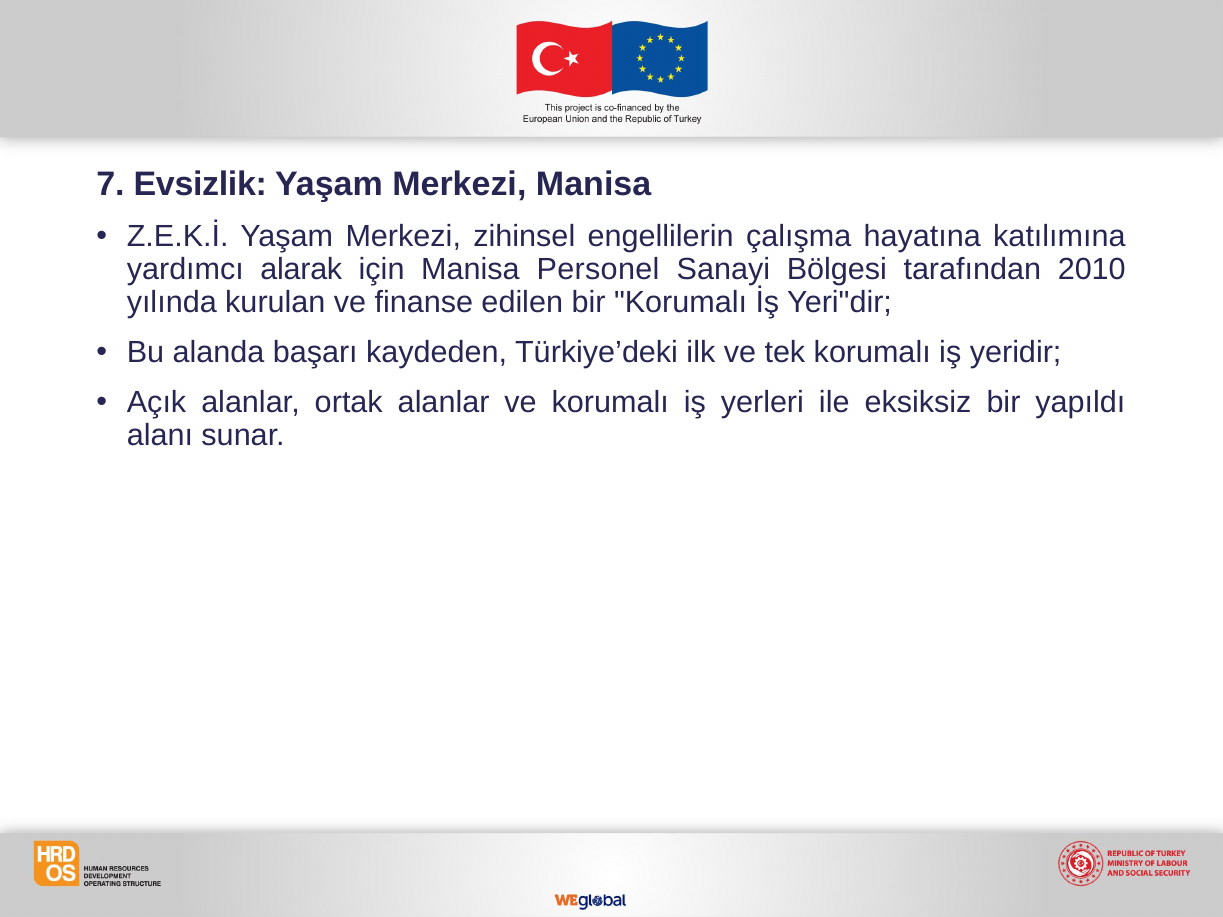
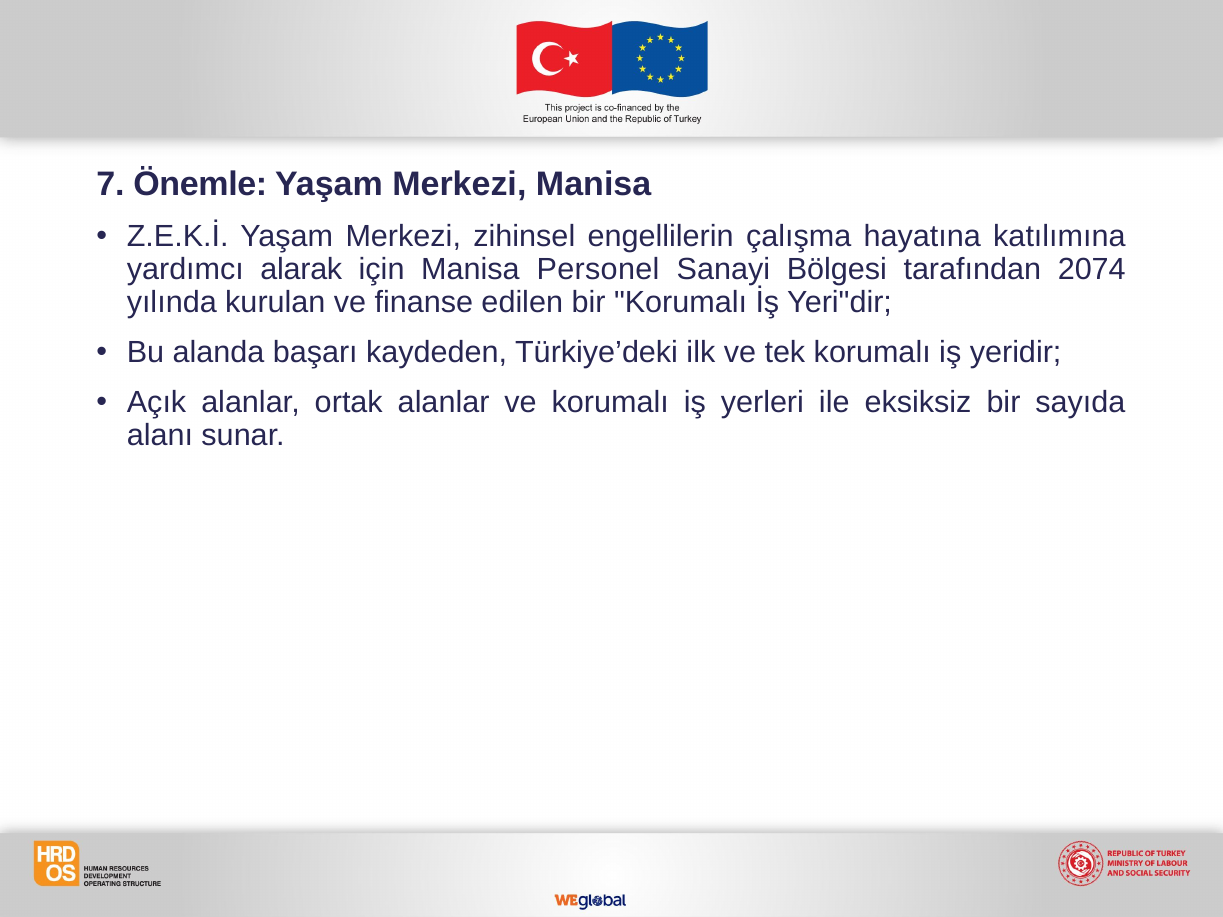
Evsizlik: Evsizlik -> Önemle
2010: 2010 -> 2074
yapıldı: yapıldı -> sayıda
